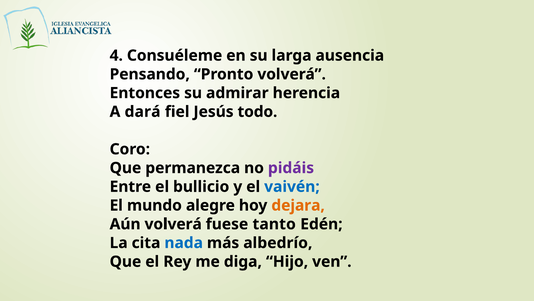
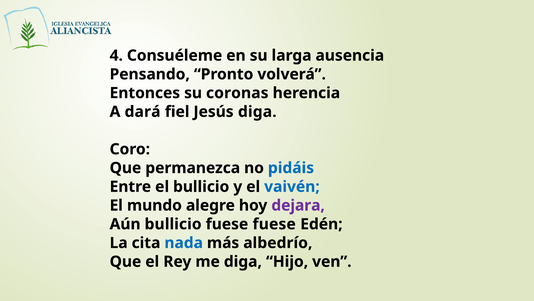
admirar: admirar -> coronas
Jesús todo: todo -> diga
pidáis colour: purple -> blue
dejara colour: orange -> purple
Aún volverá: volverá -> bullicio
fuese tanto: tanto -> fuese
